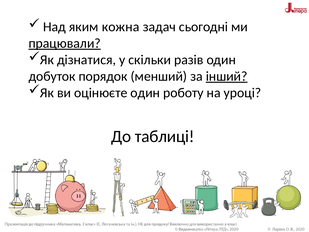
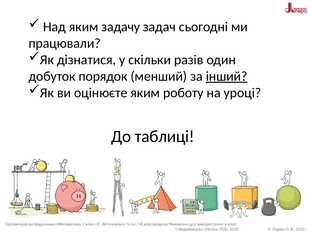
кожна: кожна -> задачу
працювали underline: present -> none
оцінюєте один: один -> яким
